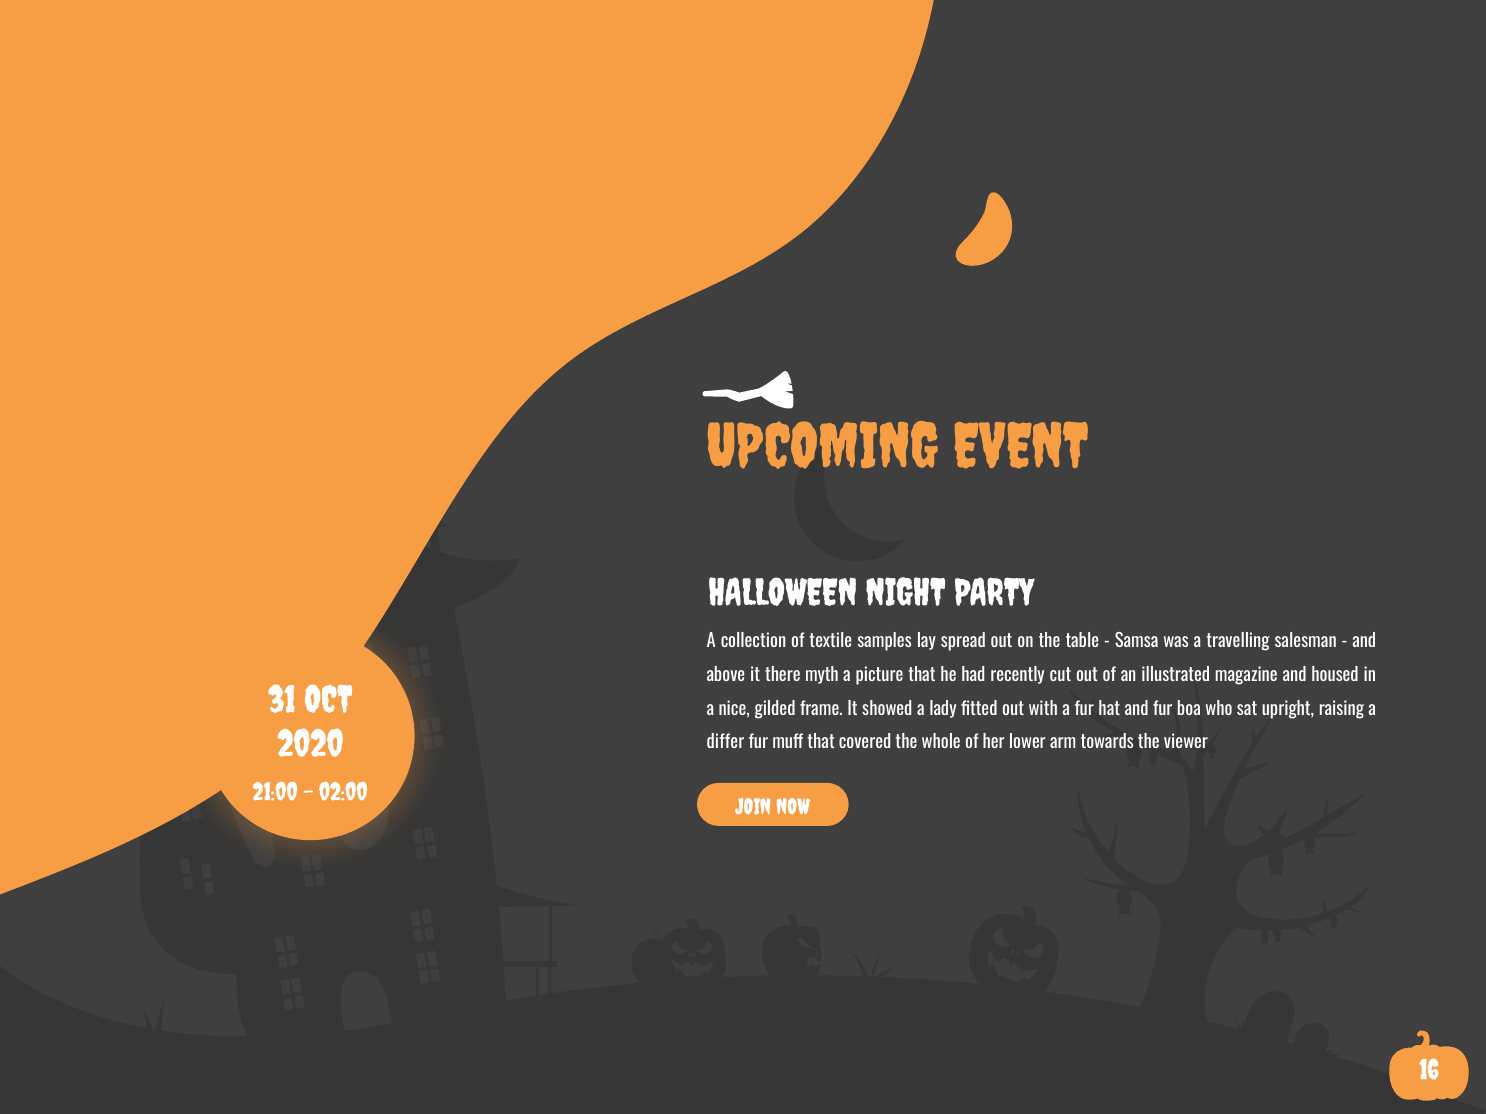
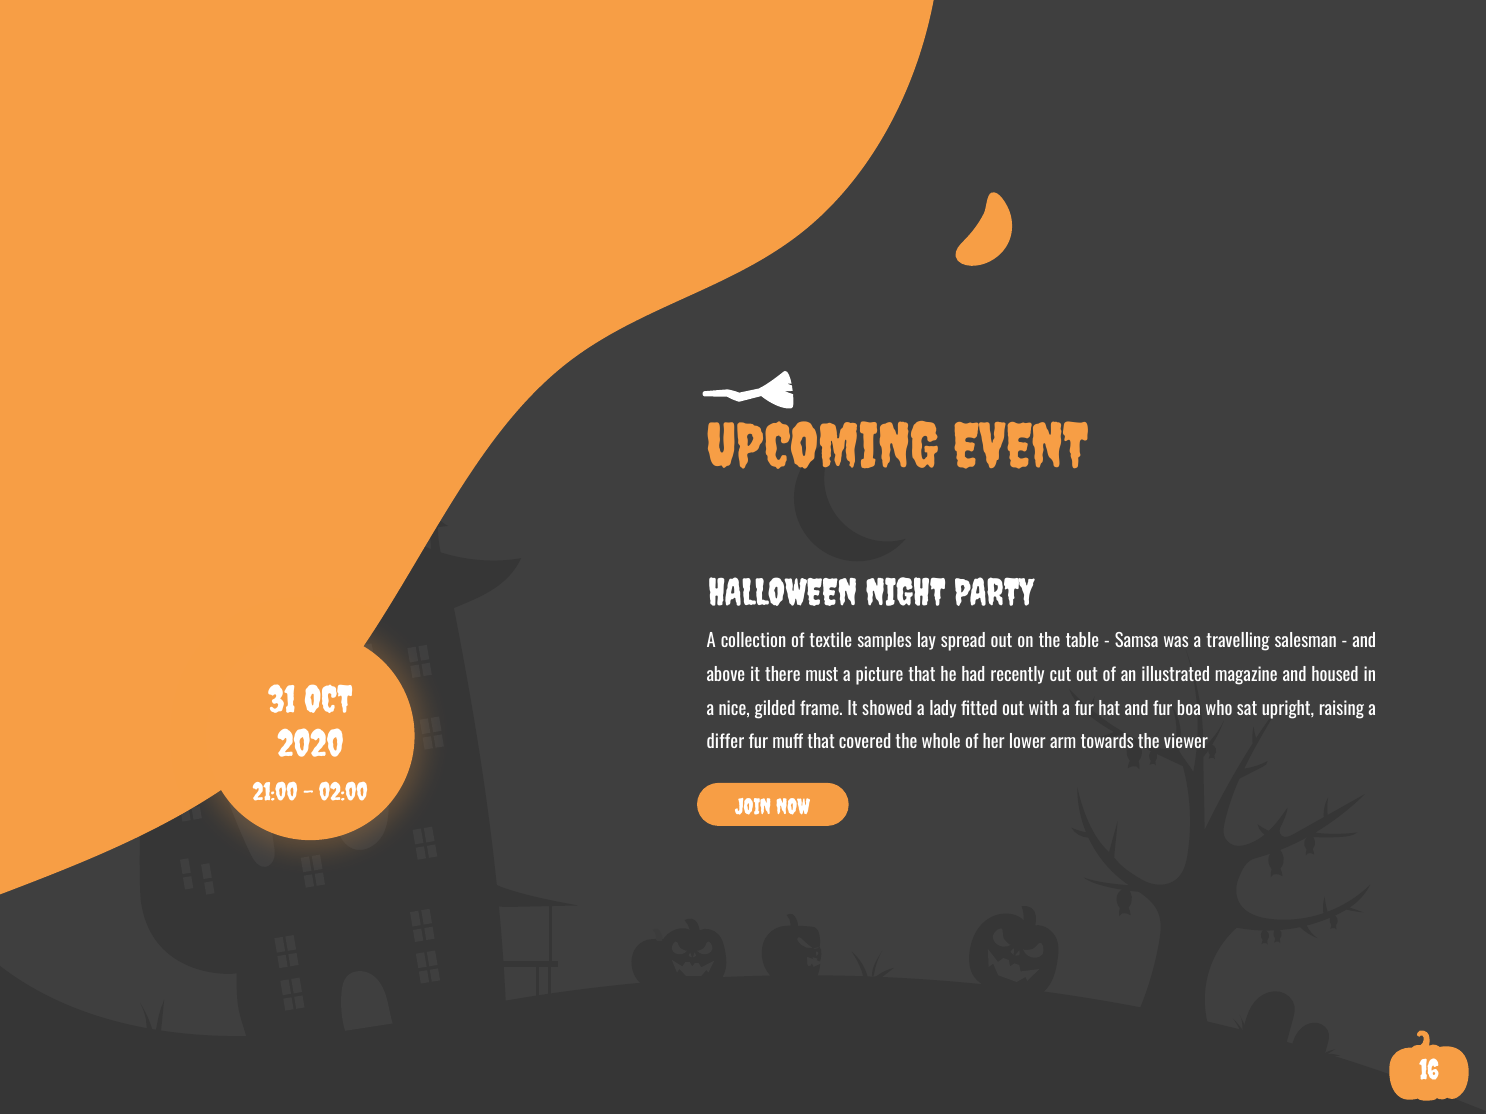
myth: myth -> must
